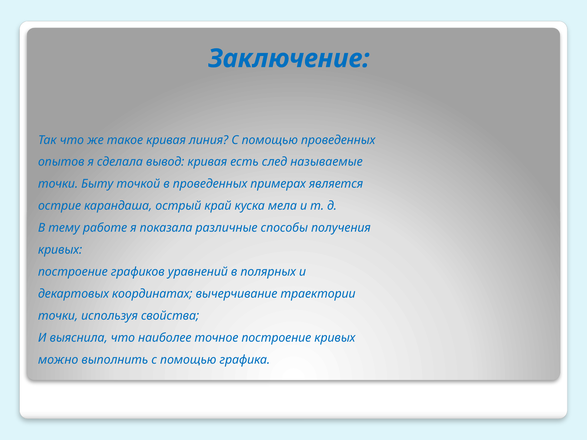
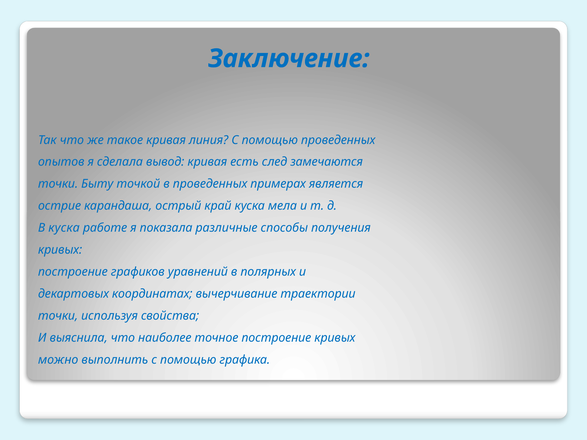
называемые: называемые -> замечаются
В тему: тему -> куска
